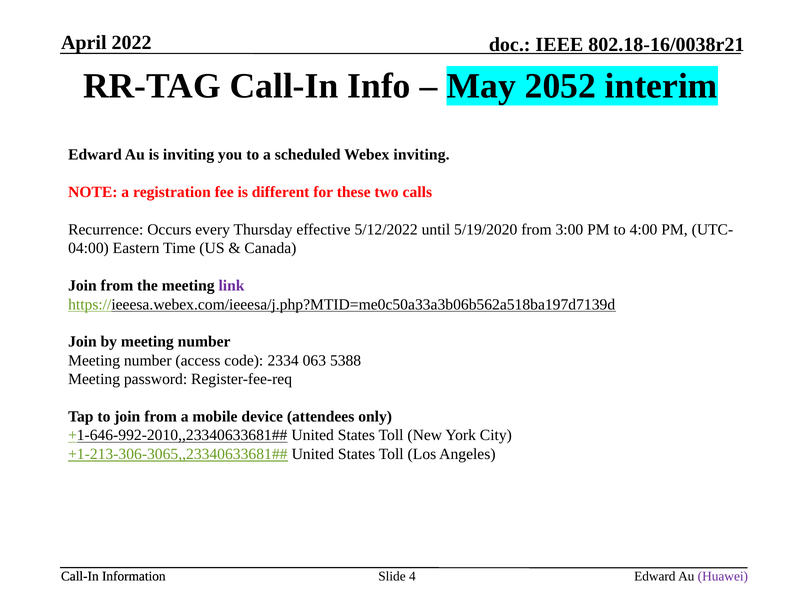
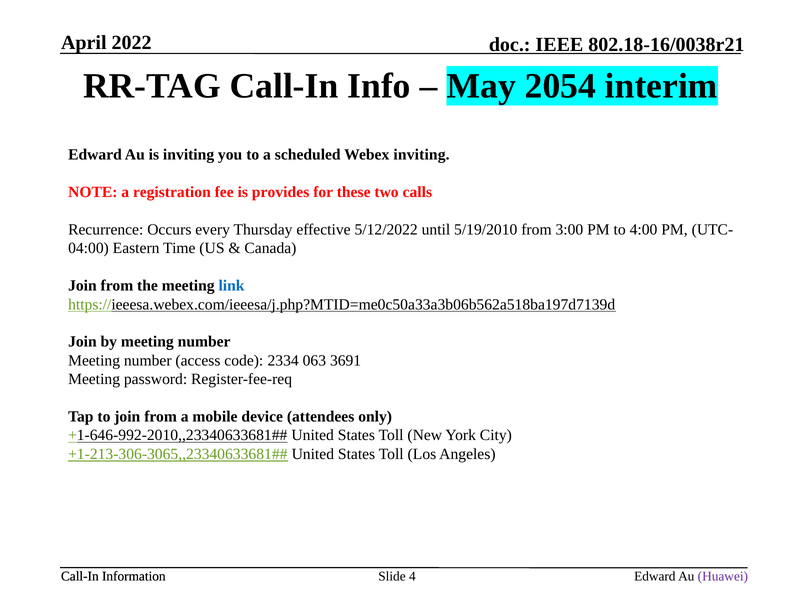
2052: 2052 -> 2054
different: different -> provides
5/19/2020: 5/19/2020 -> 5/19/2010
link colour: purple -> blue
5388: 5388 -> 3691
